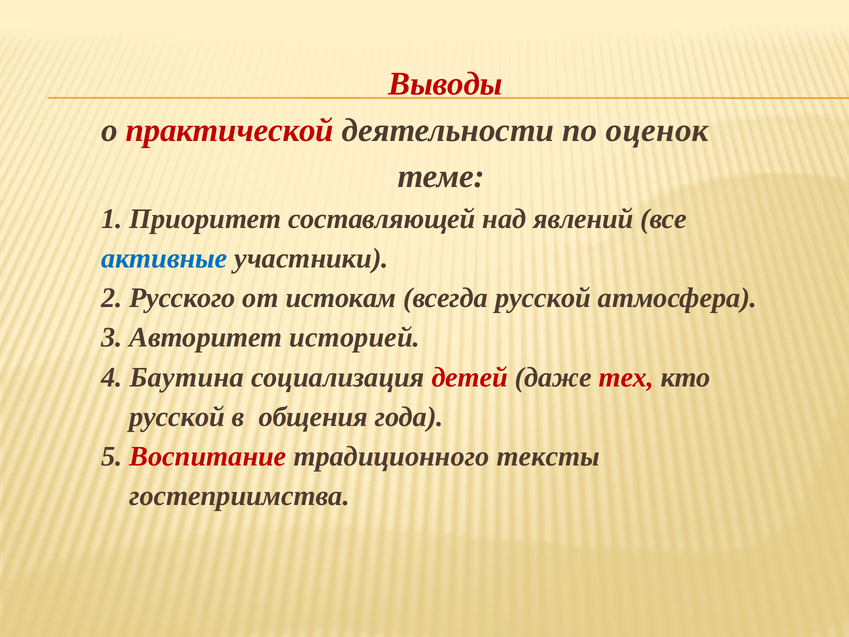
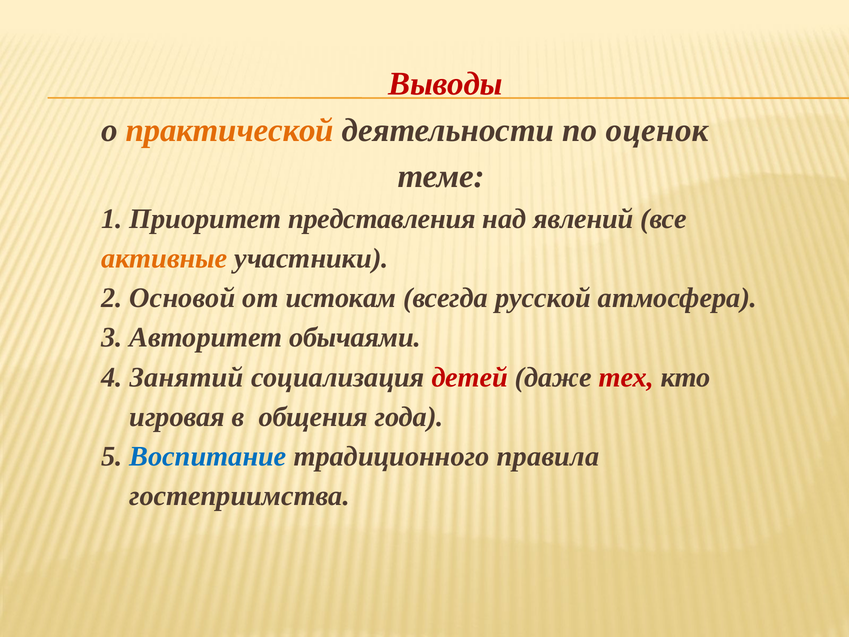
практической colour: red -> orange
составляющей: составляющей -> представления
активные colour: blue -> orange
Русского: Русского -> Основой
историей: историей -> обычаями
Баутина: Баутина -> Занятий
русской at (177, 417): русской -> игровая
Воспитание colour: red -> blue
тексты: тексты -> правила
